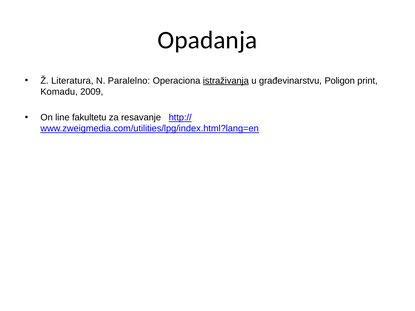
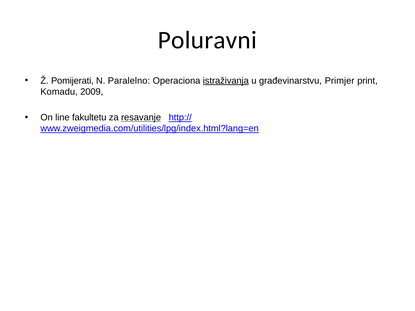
Opadanja: Opadanja -> Poluravni
Literatura: Literatura -> Pomijerati
Poligon: Poligon -> Primjer
resavanje underline: none -> present
